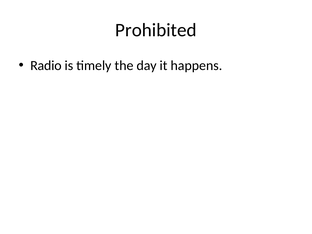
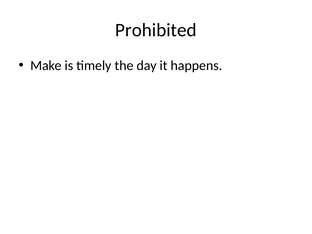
Radio: Radio -> Make
